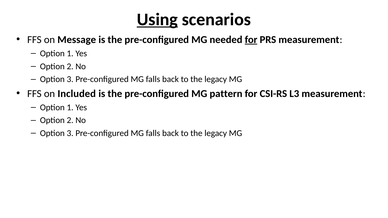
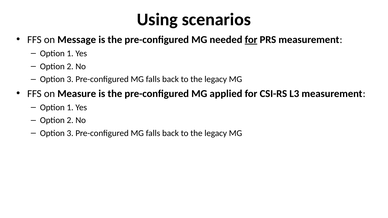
Using underline: present -> none
Included: Included -> Measure
pattern: pattern -> applied
